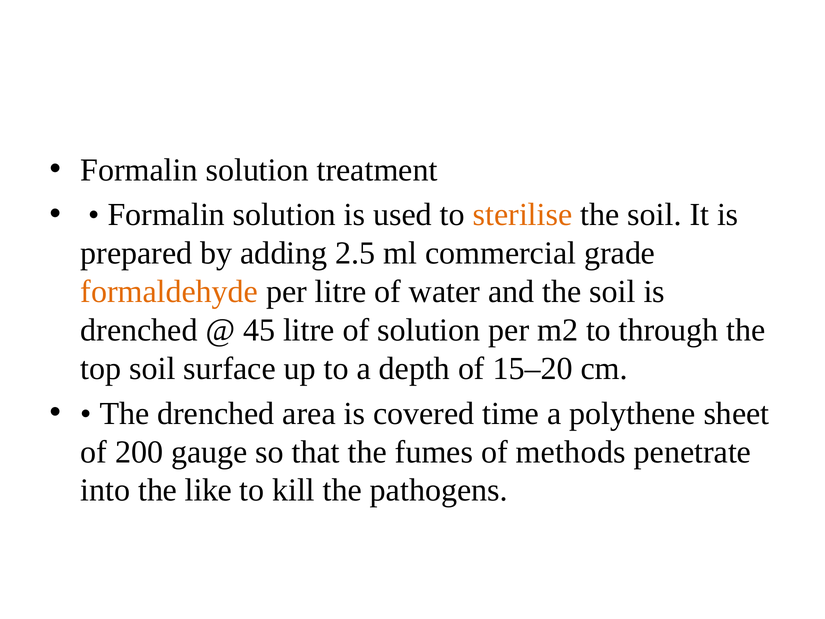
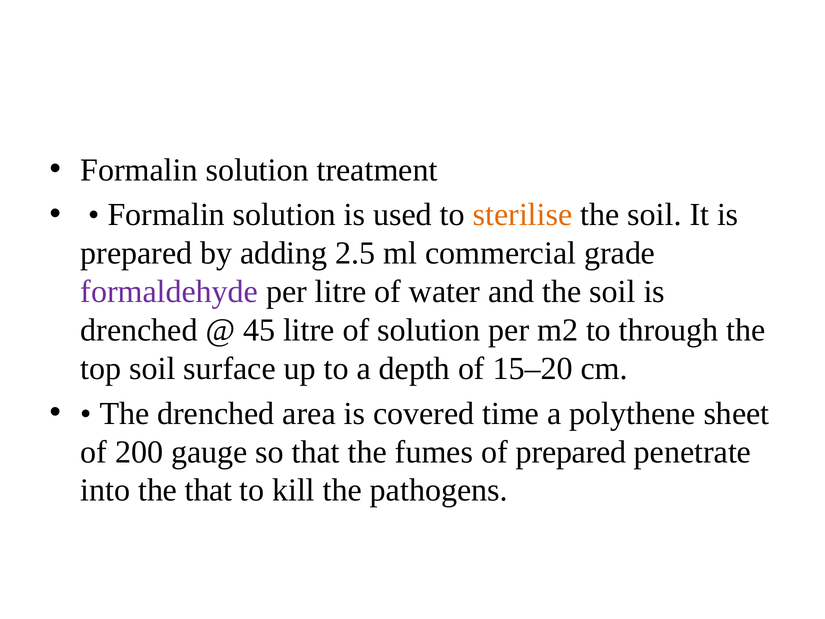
formaldehyde colour: orange -> purple
of methods: methods -> prepared
the like: like -> that
